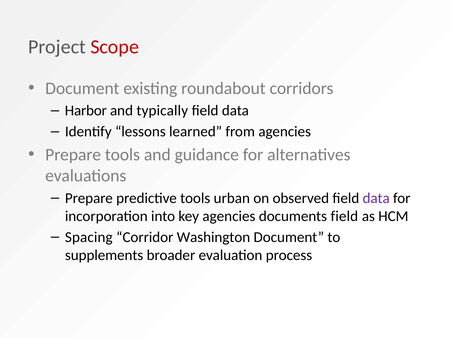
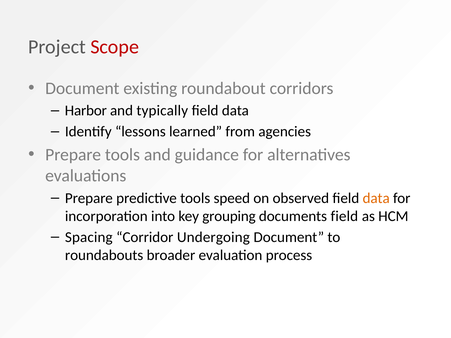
urban: urban -> speed
data at (376, 198) colour: purple -> orange
key agencies: agencies -> grouping
Washington: Washington -> Undergoing
supplements: supplements -> roundabouts
